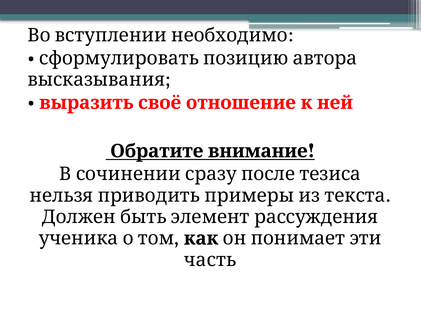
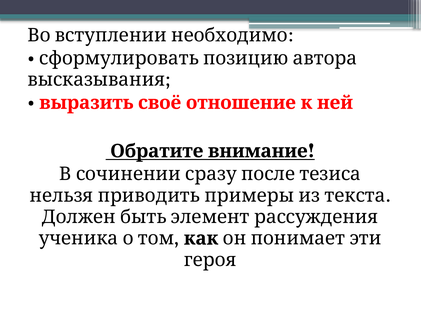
часть: часть -> героя
